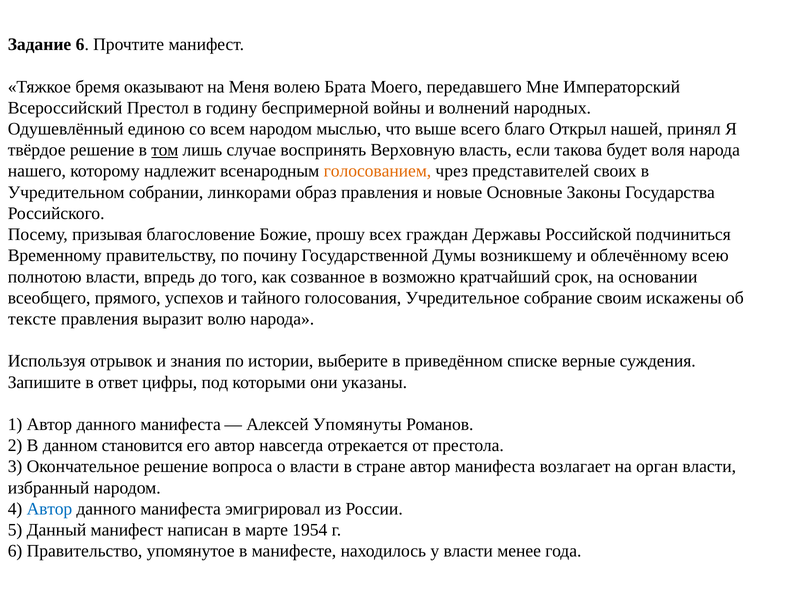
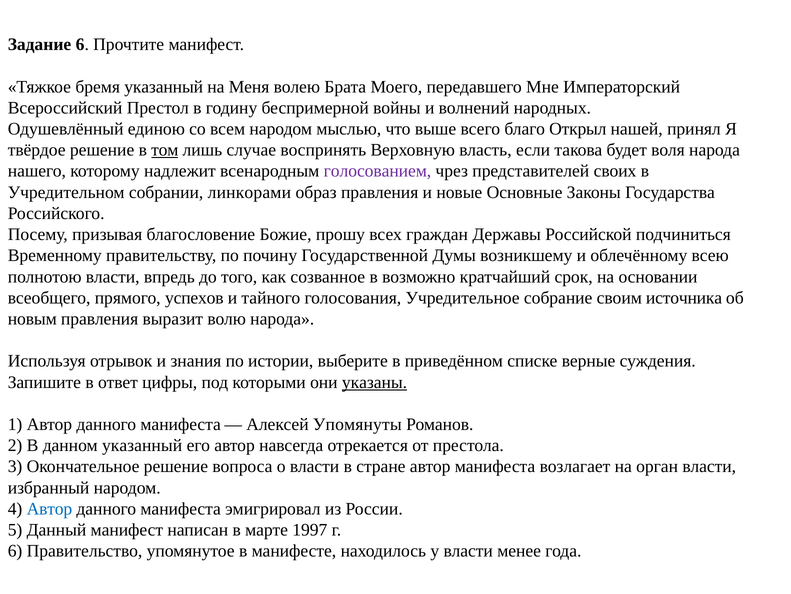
бремя оказывают: оказывают -> указанный
голосованием colour: orange -> purple
искажены: искажены -> источника
тексте: тексте -> новым
указаны underline: none -> present
данном становится: становится -> указанный
1954: 1954 -> 1997
